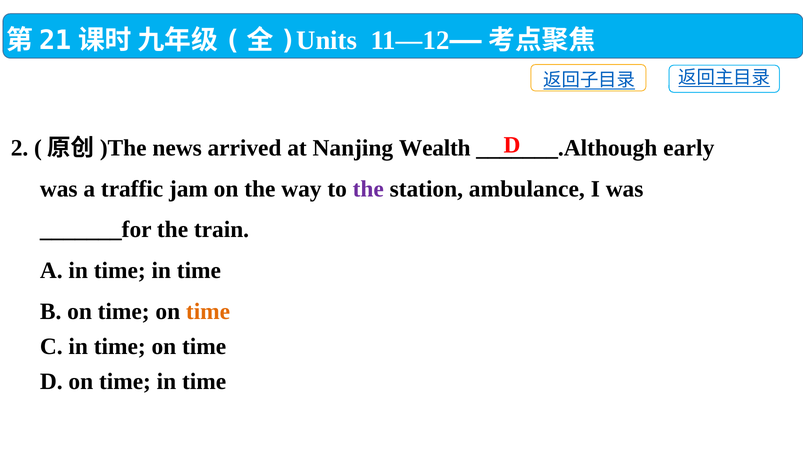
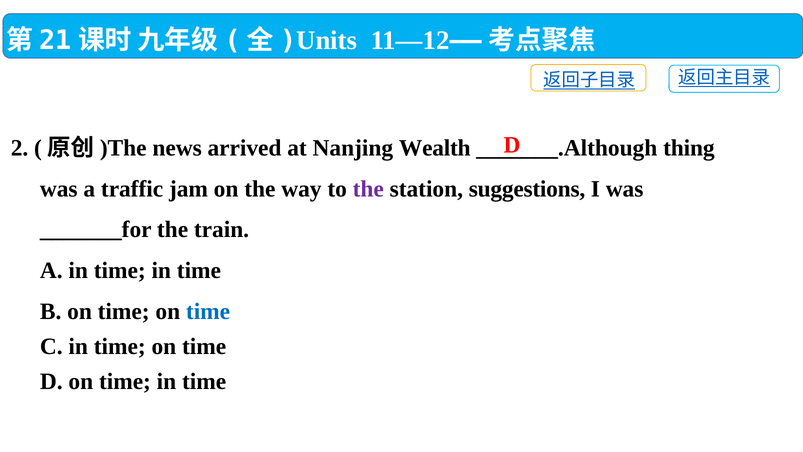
early: early -> thing
ambulance: ambulance -> suggestions
time at (208, 311) colour: orange -> blue
